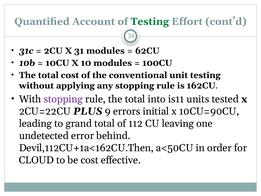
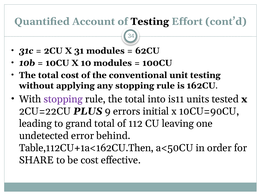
Testing at (150, 21) colour: green -> black
Devil,112CU+1a<162CU.Then: Devil,112CU+1a<162CU.Then -> Table,112CU+1a<162CU.Then
CLOUD: CLOUD -> SHARE
